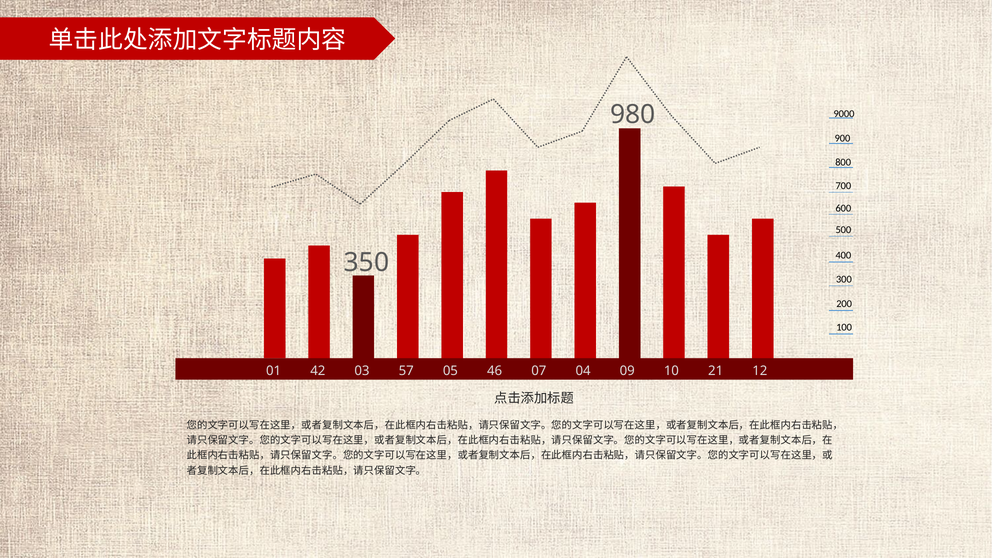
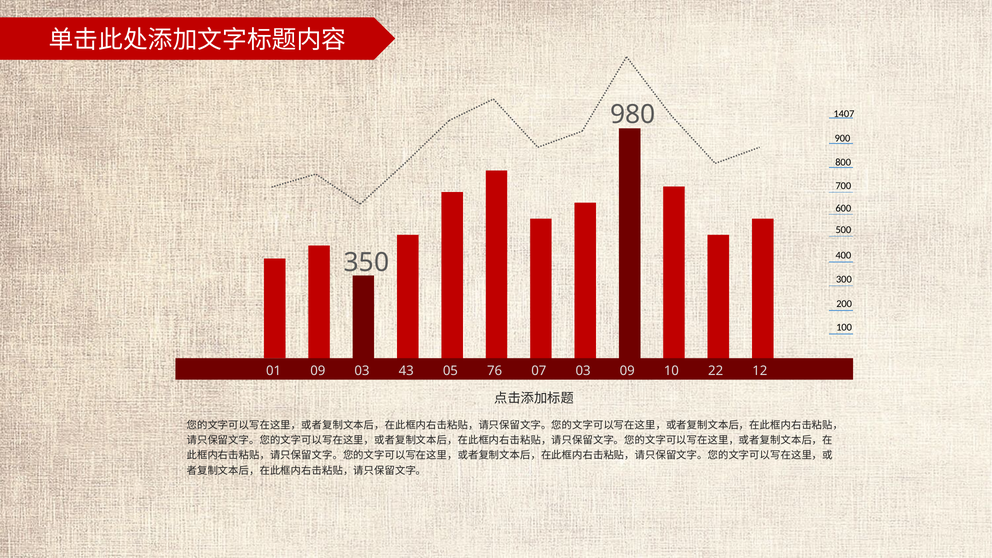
9000: 9000 -> 1407
01 42: 42 -> 09
57: 57 -> 43
46: 46 -> 76
07 04: 04 -> 03
21: 21 -> 22
